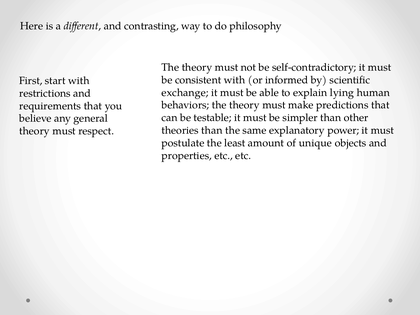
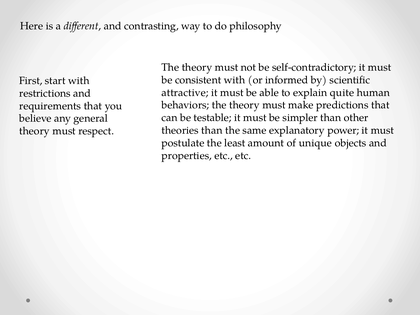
exchange: exchange -> attractive
lying: lying -> quite
